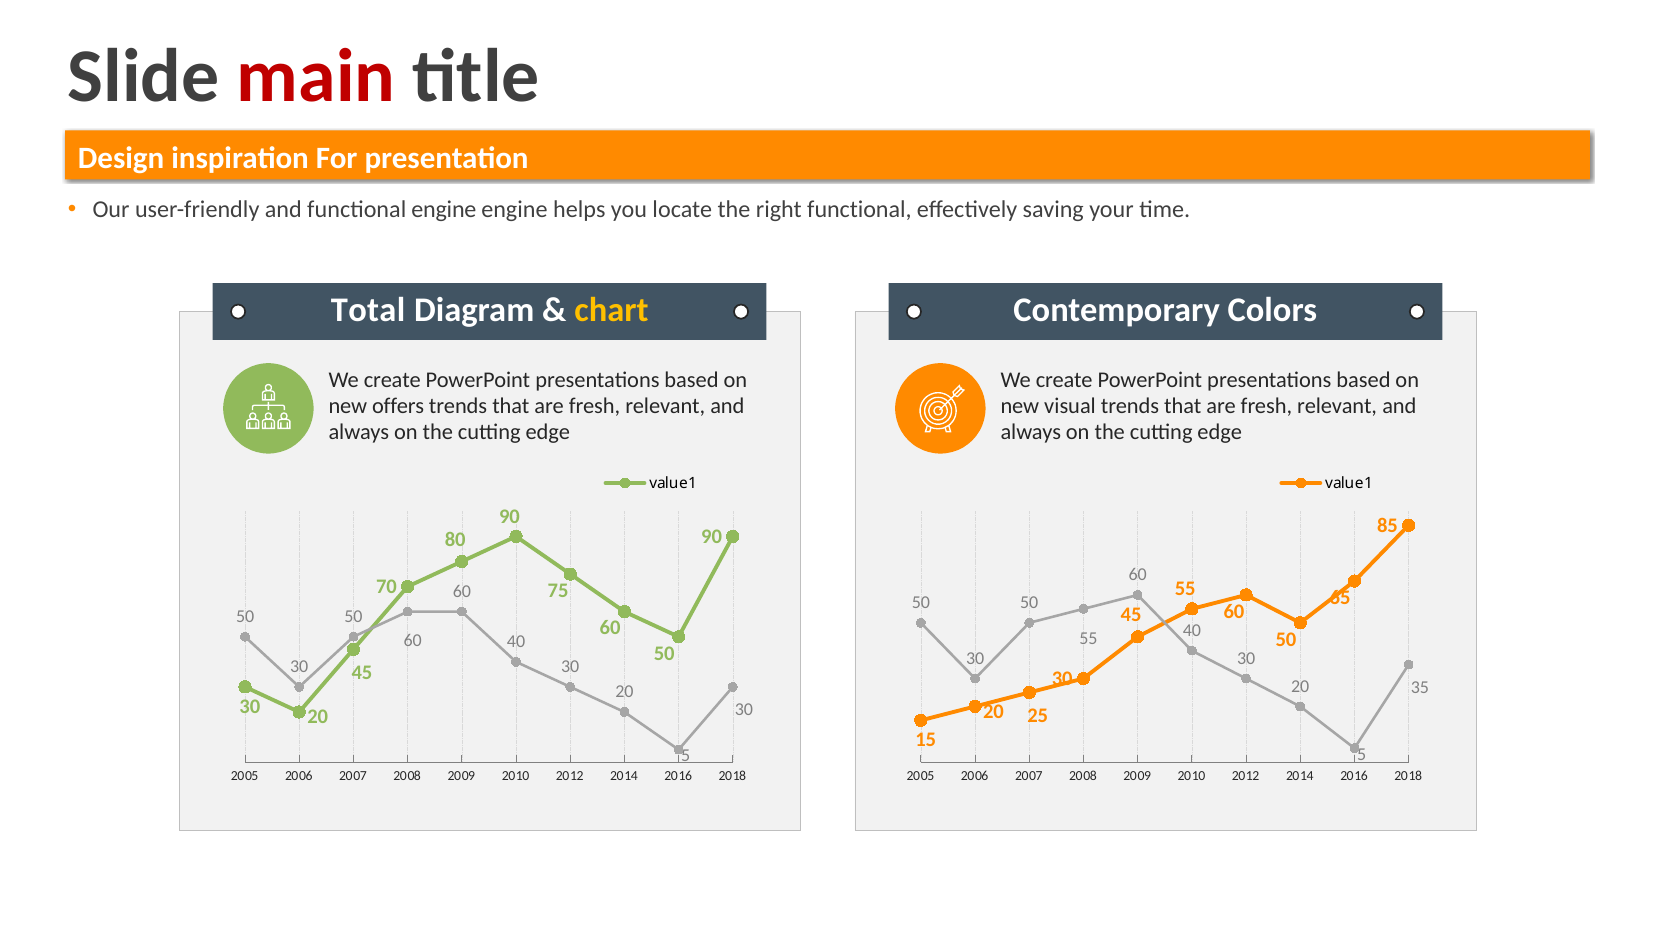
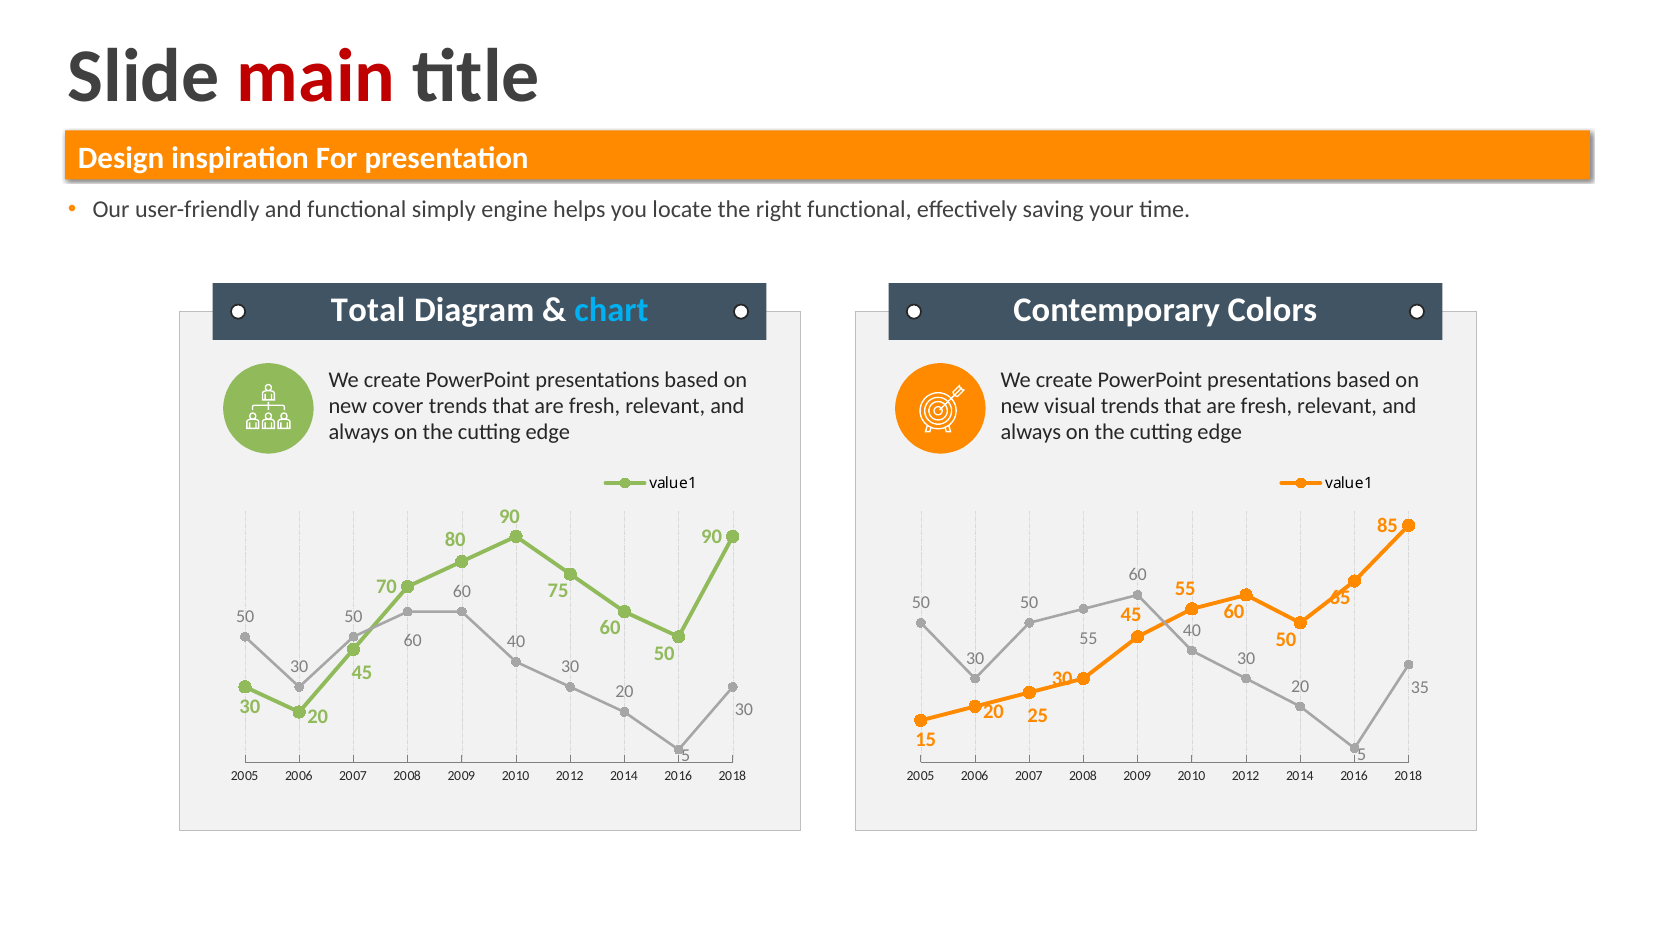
functional engine: engine -> simply
chart colour: yellow -> light blue
offers: offers -> cover
